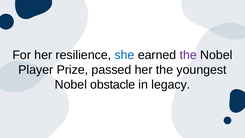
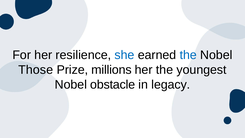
the at (188, 55) colour: purple -> blue
Player: Player -> Those
passed: passed -> millions
